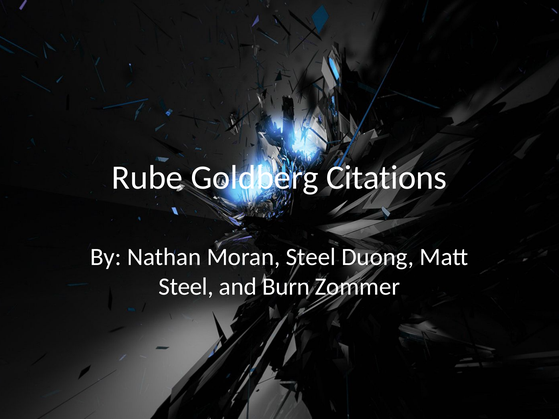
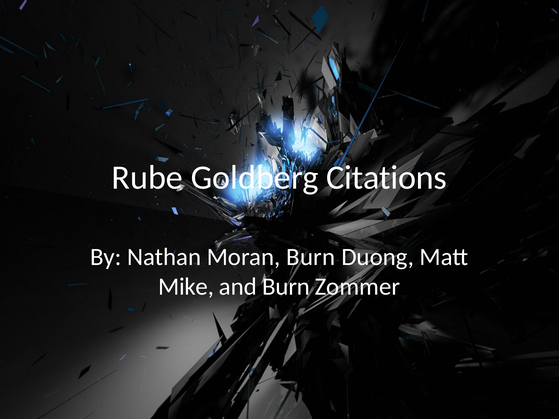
Moran Steel: Steel -> Burn
Steel at (186, 287): Steel -> Mike
